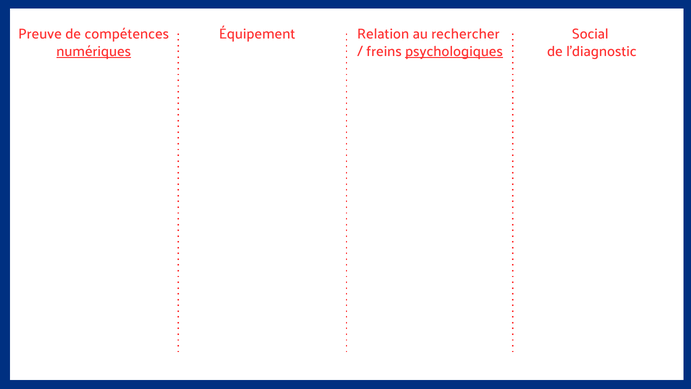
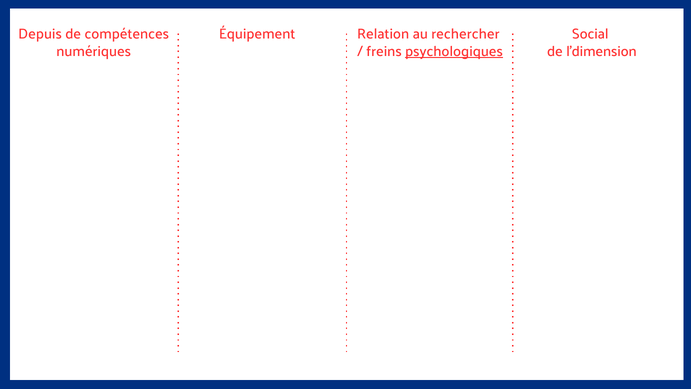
Preuve: Preuve -> Depuis
numériques underline: present -> none
l’diagnostic: l’diagnostic -> l’dimension
